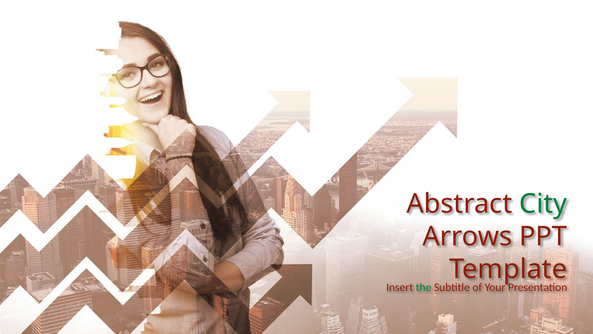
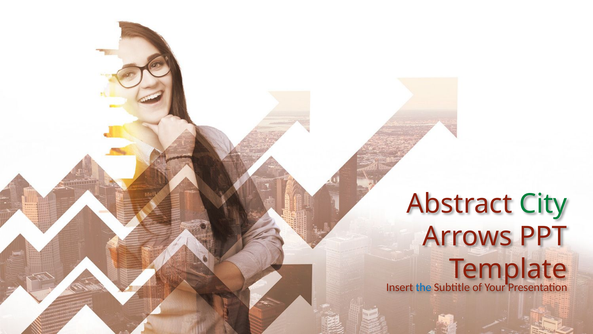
the colour: green -> blue
